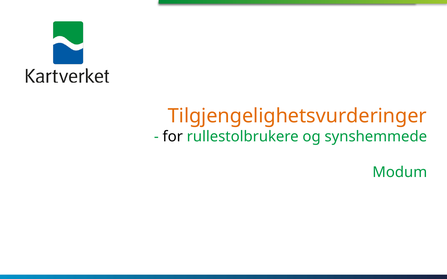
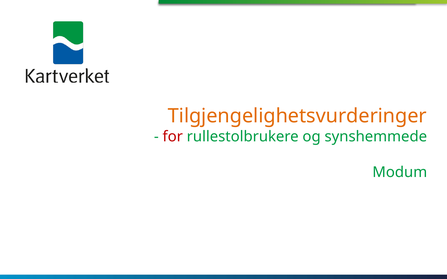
for colour: black -> red
